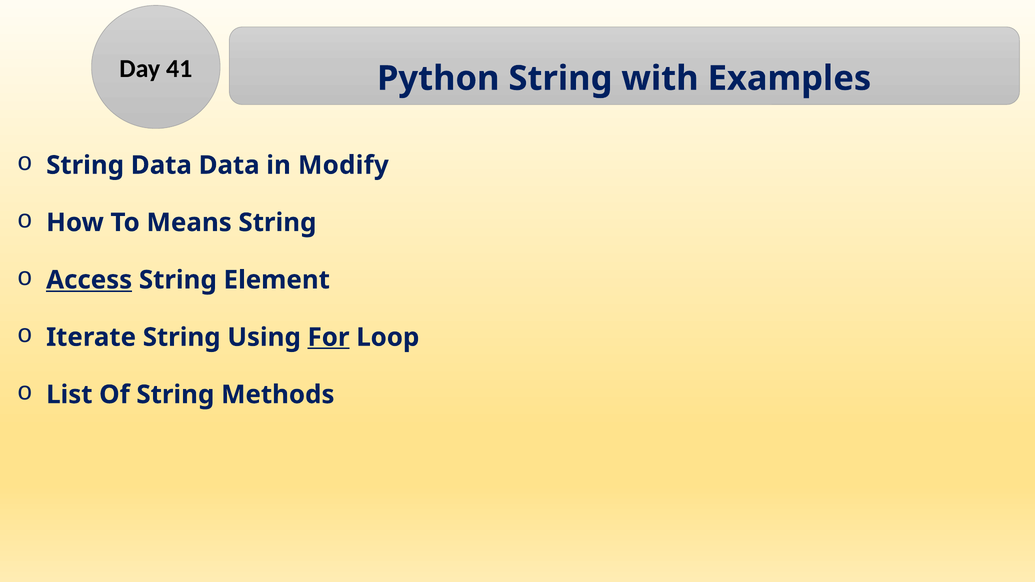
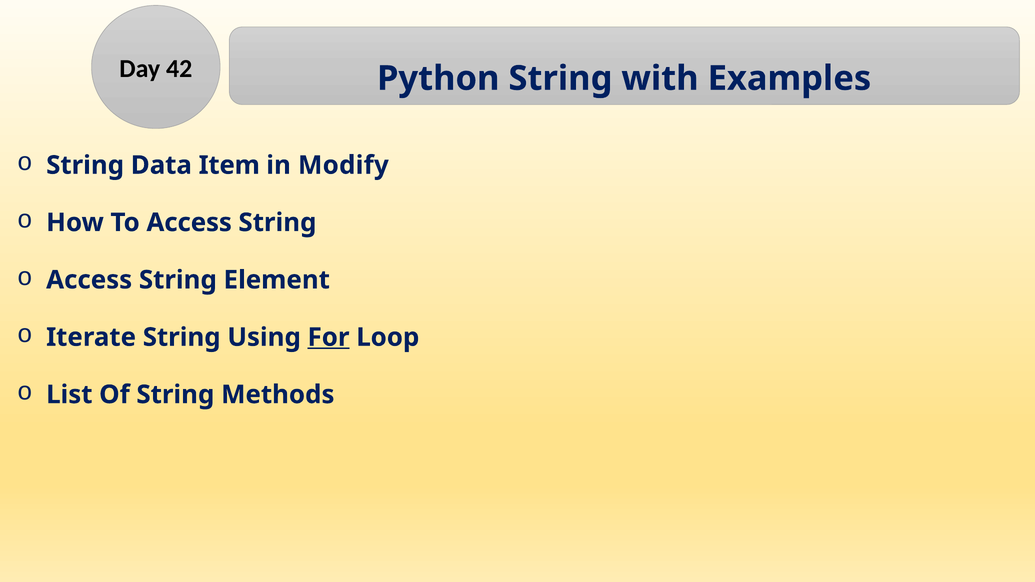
41: 41 -> 42
Data Data: Data -> Item
To Means: Means -> Access
Access at (89, 280) underline: present -> none
